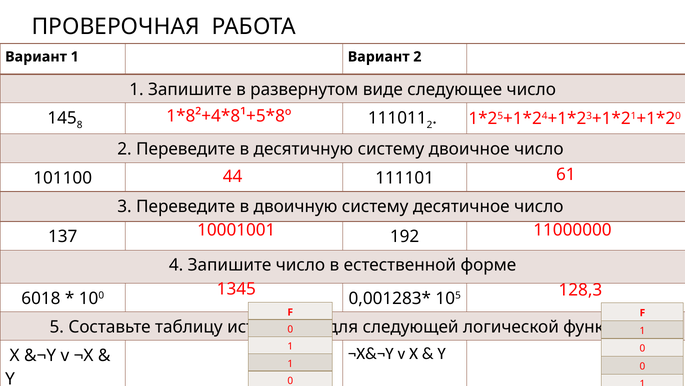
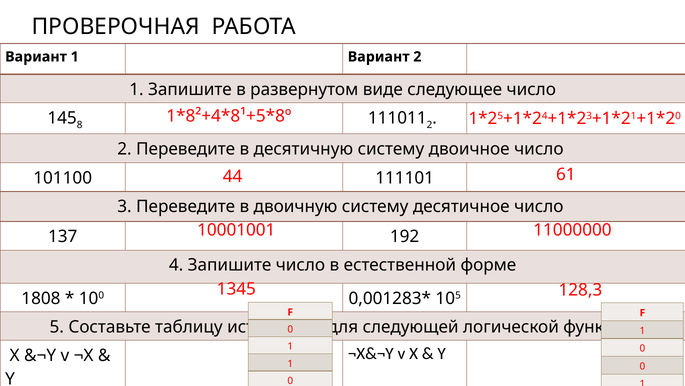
6018: 6018 -> 1808
